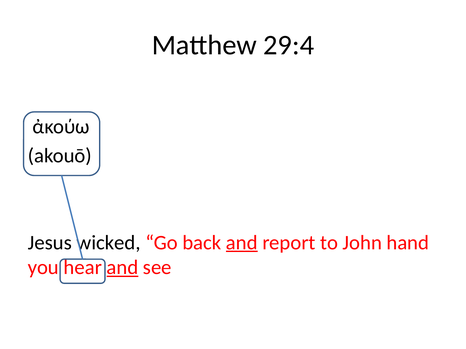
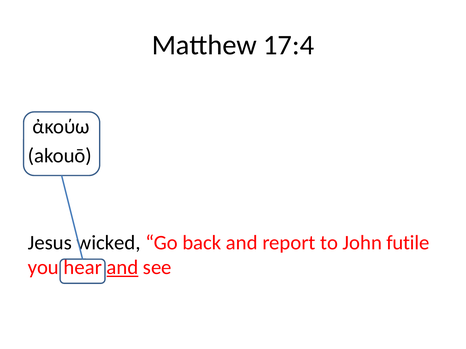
29:4: 29:4 -> 17:4
and at (242, 243) underline: present -> none
hand: hand -> futile
